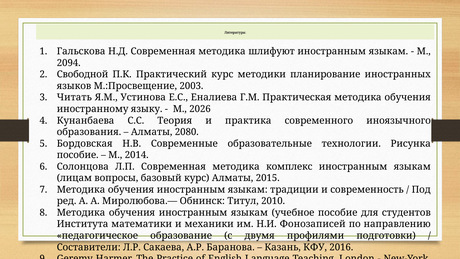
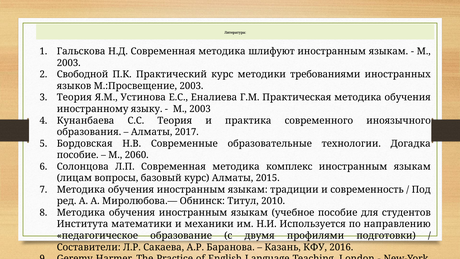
2094 at (69, 63): 2094 -> 2003
планирование: планирование -> требованиями
Читать at (74, 97): Читать -> Теория
2026 at (200, 109): 2026 -> 2003
2080: 2080 -> 2017
Рисунка: Рисунка -> Догадка
2014: 2014 -> 2060
Фонозаписей: Фонозаписей -> Используется
